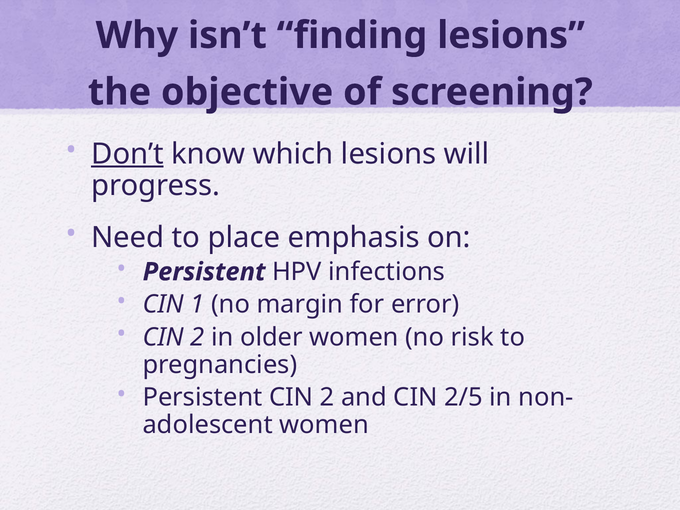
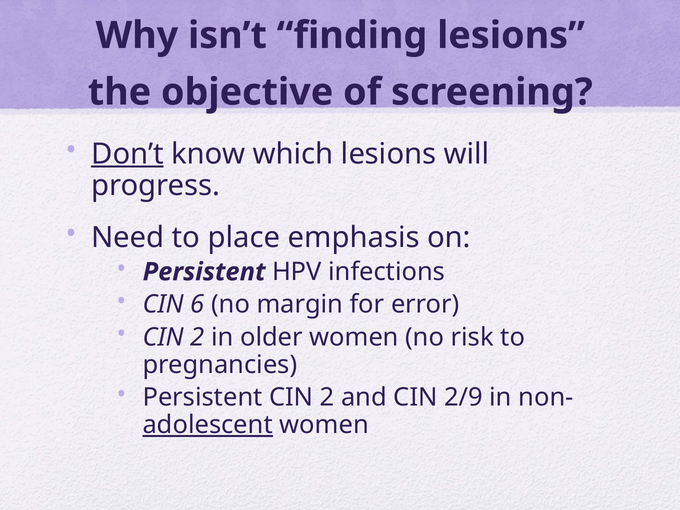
1: 1 -> 6
2/5: 2/5 -> 2/9
adolescent underline: none -> present
